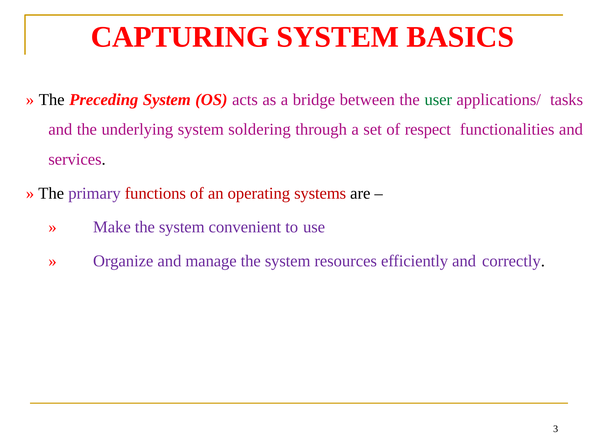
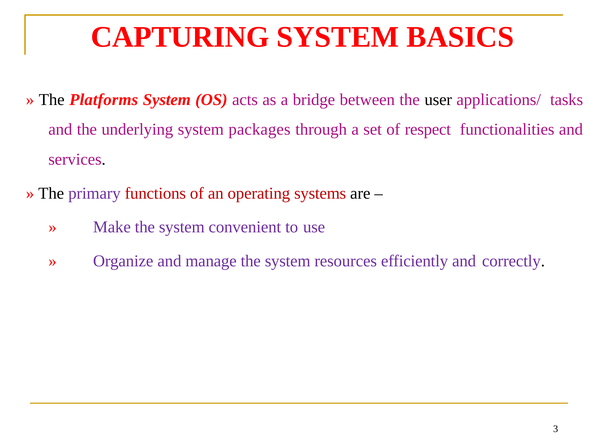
Preceding: Preceding -> Platforms
user colour: green -> black
soldering: soldering -> packages
